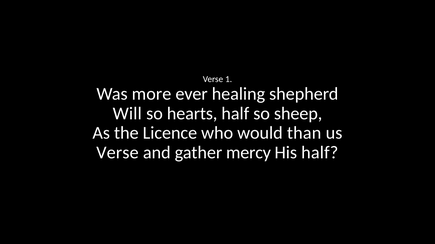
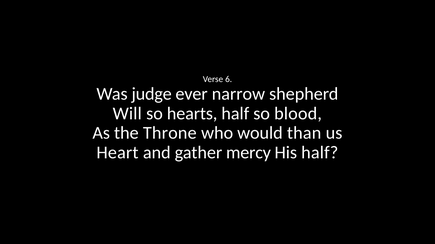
1: 1 -> 6
more: more -> judge
healing: healing -> narrow
sheep: sheep -> blood
Licence: Licence -> Throne
Verse at (117, 153): Verse -> Heart
